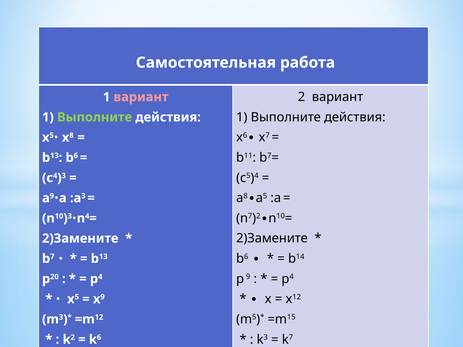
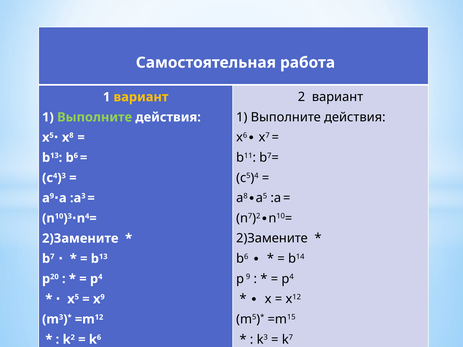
вариант at (141, 97) colour: pink -> yellow
